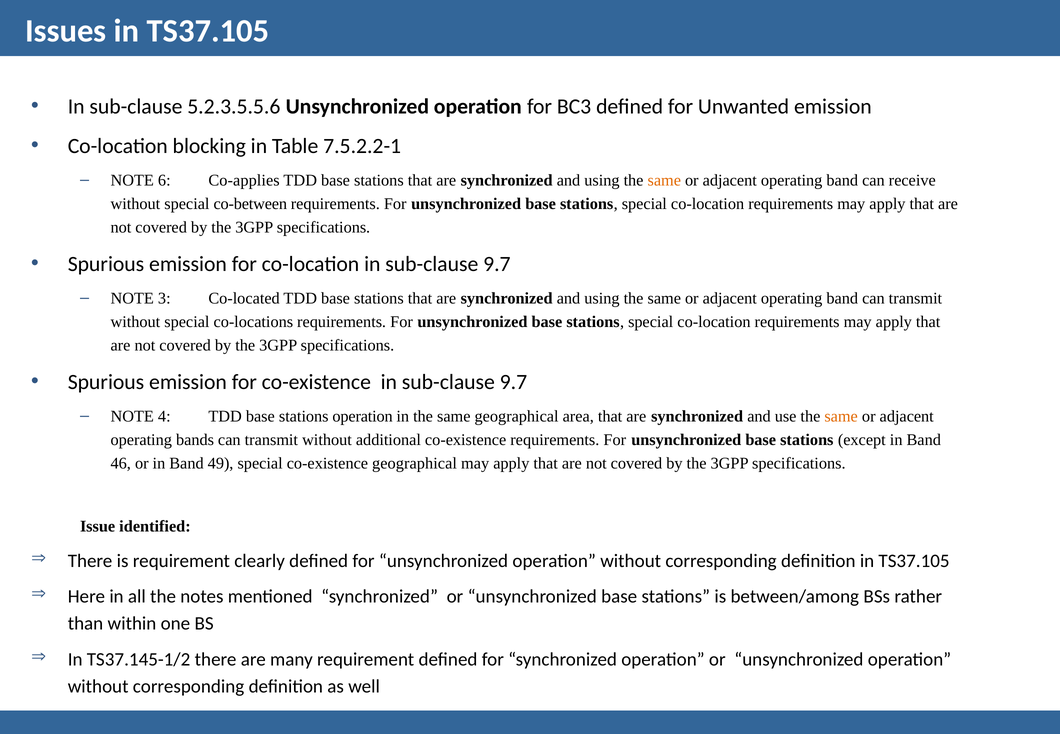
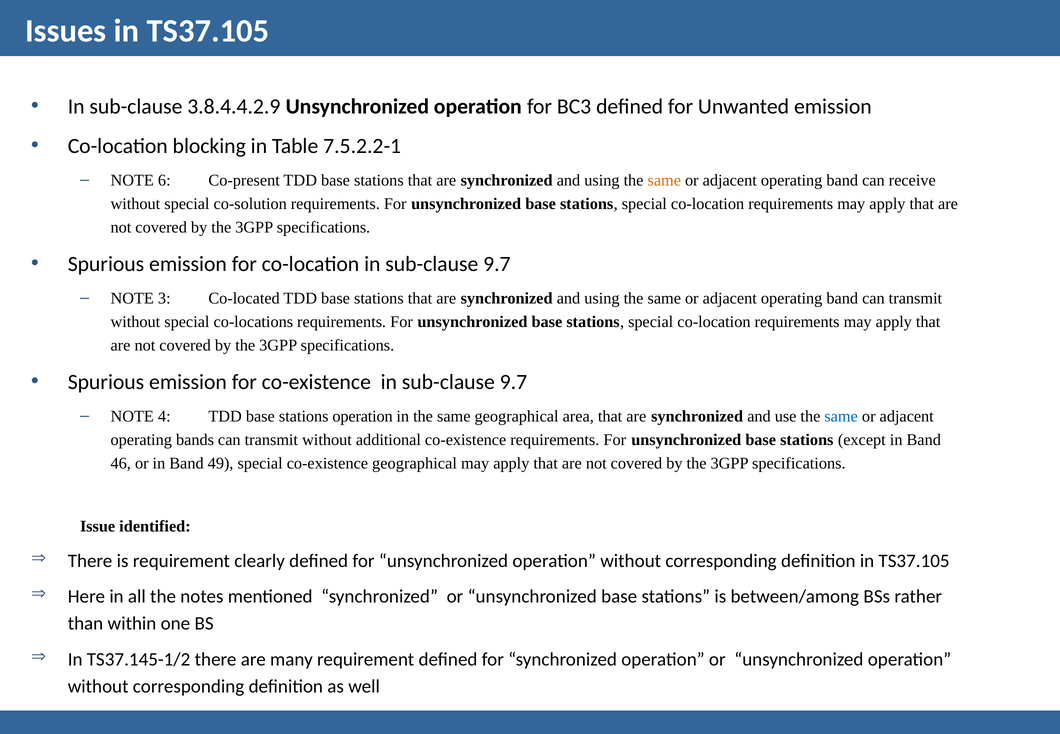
5.2.3.5.5.6: 5.2.3.5.5.6 -> 3.8.4.4.2.9
Co-applies: Co-applies -> Co-present
co-between: co-between -> co-solution
same at (841, 416) colour: orange -> blue
